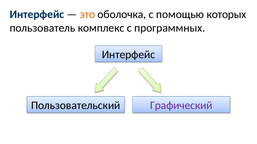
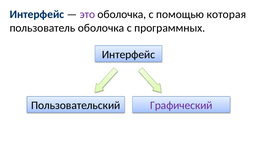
это colour: orange -> purple
которых: которых -> которая
пользователь комплекс: комплекс -> оболочка
